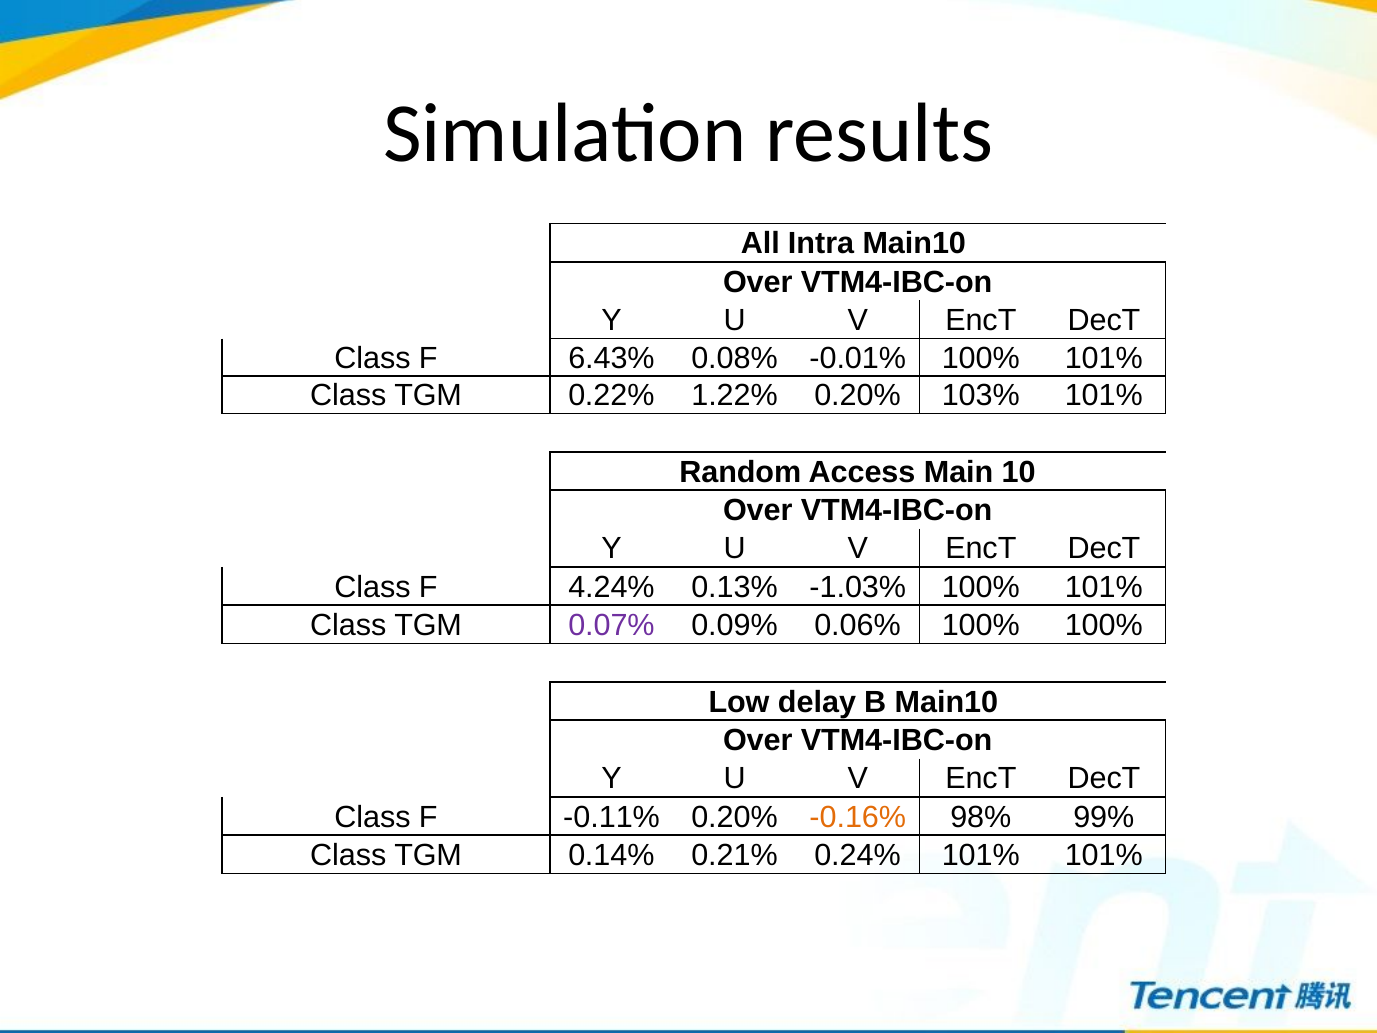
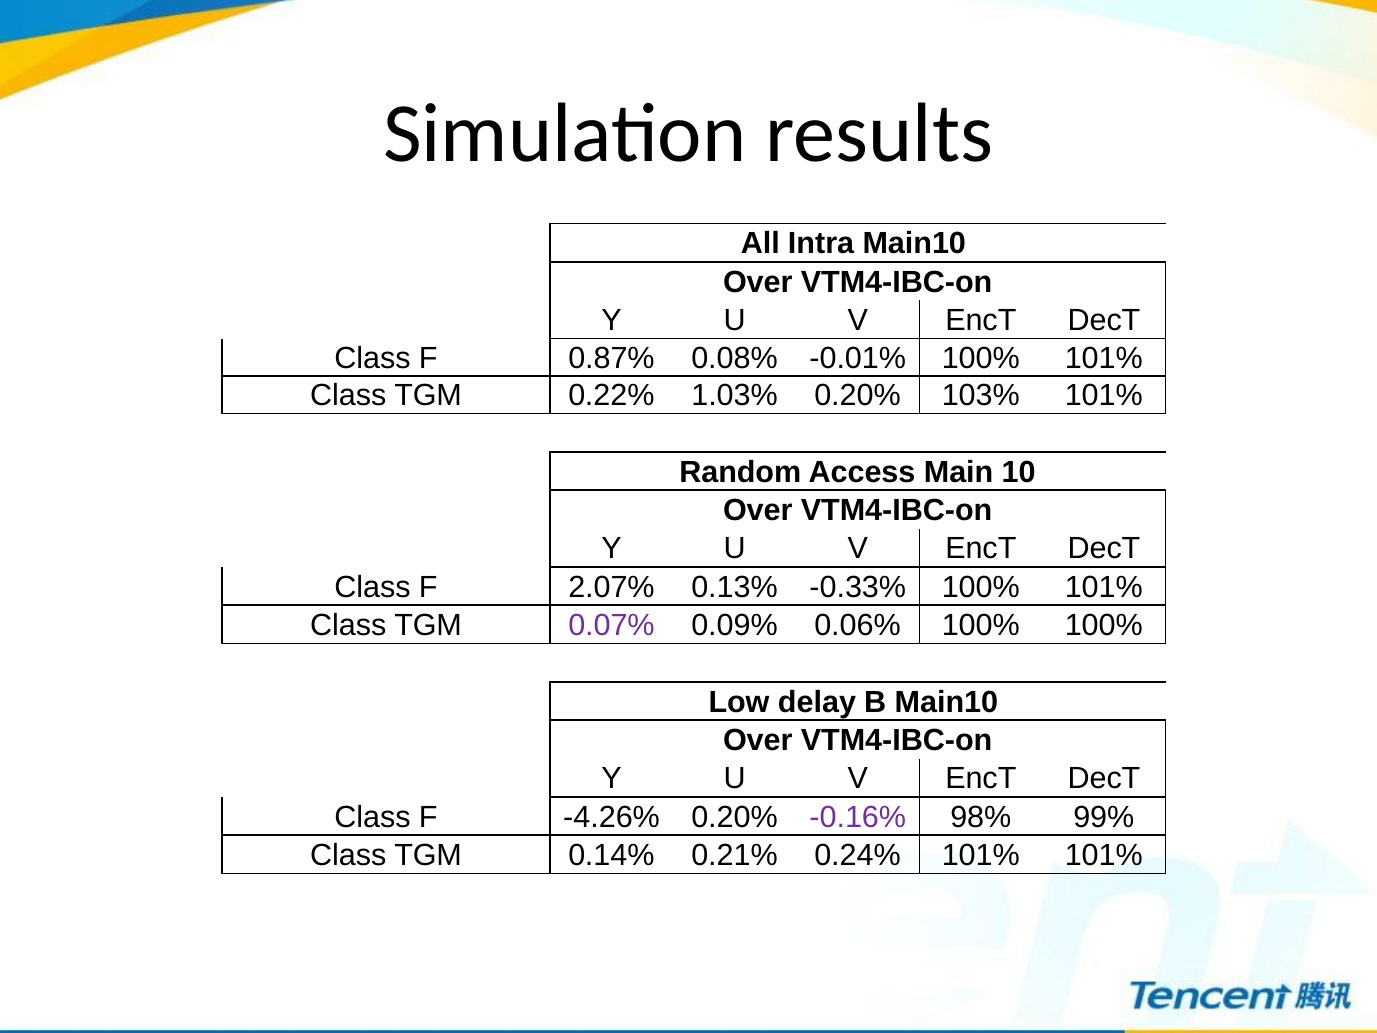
6.43%: 6.43% -> 0.87%
1.22%: 1.22% -> 1.03%
4.24%: 4.24% -> 2.07%
-1.03%: -1.03% -> -0.33%
-0.11%: -0.11% -> -4.26%
-0.16% colour: orange -> purple
